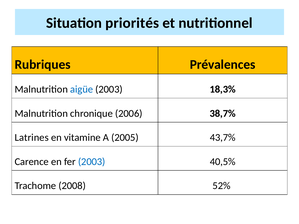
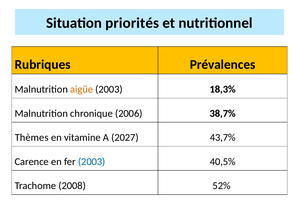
aigüe colour: blue -> orange
Latrines: Latrines -> Thèmes
2005: 2005 -> 2027
